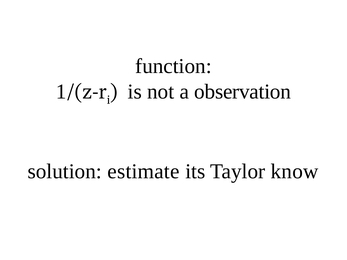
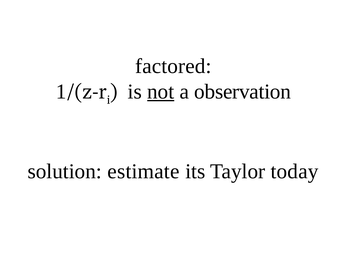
function: function -> factored
not underline: none -> present
know: know -> today
